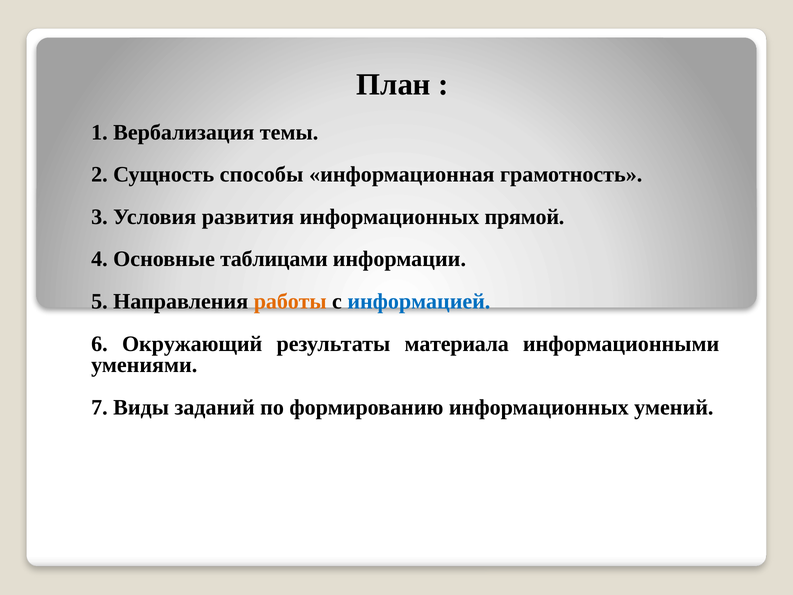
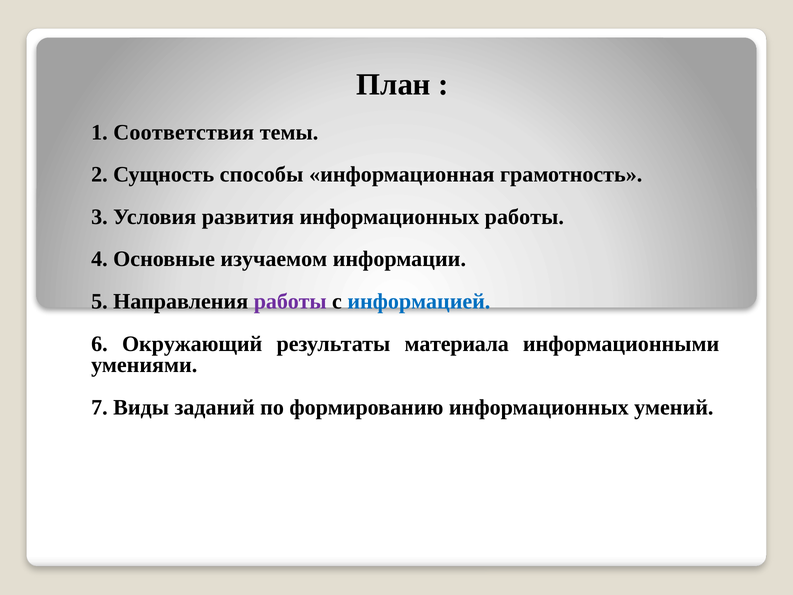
Вербализация: Вербализация -> Соответствия
информационных прямой: прямой -> работы
таблицами: таблицами -> изучаемом
работы at (290, 301) colour: orange -> purple
